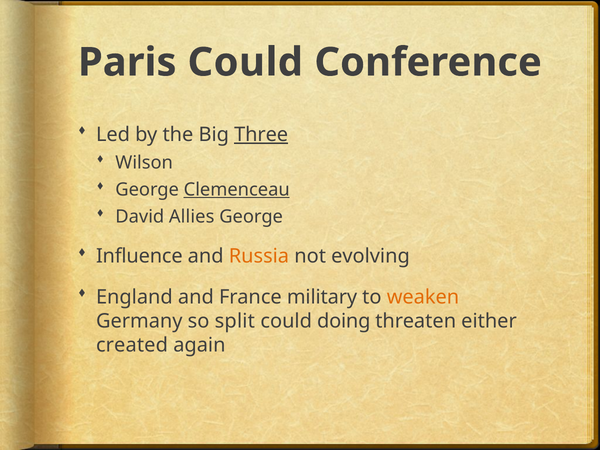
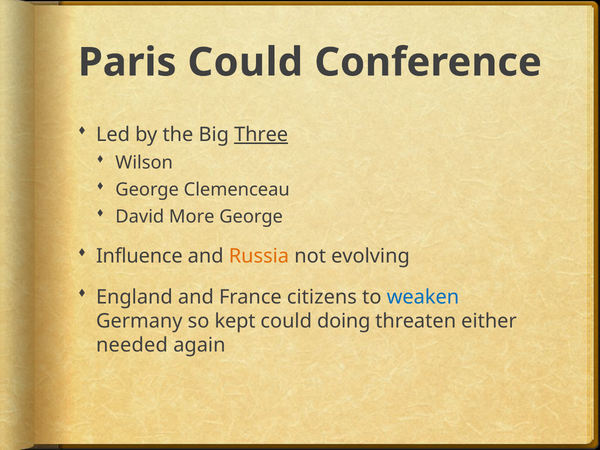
Clemenceau underline: present -> none
Allies: Allies -> More
military: military -> citizens
weaken colour: orange -> blue
split: split -> kept
created: created -> needed
